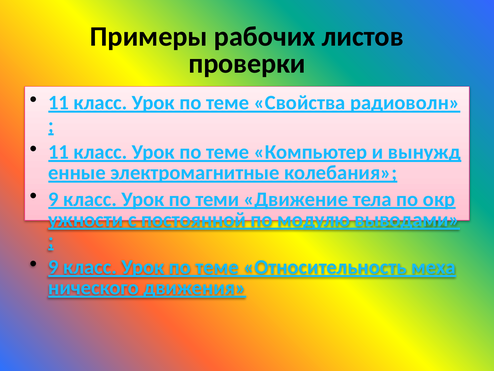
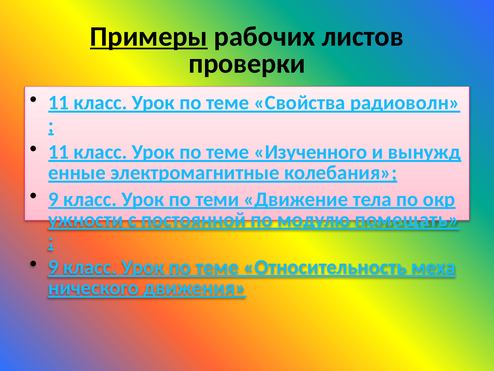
Примеры underline: none -> present
Компьютер: Компьютер -> Изученного
выводами: выводами -> помещать
